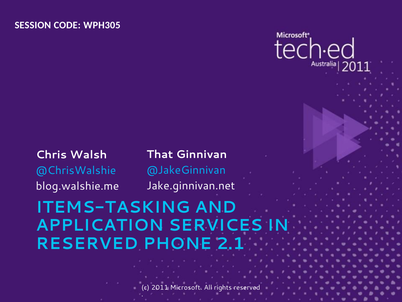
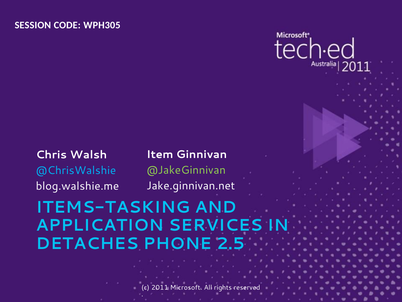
That: That -> Item
@JakeGinnivan colour: light blue -> light green
RESERVED at (87, 243): RESERVED -> DETACHES
2.1: 2.1 -> 2.5
